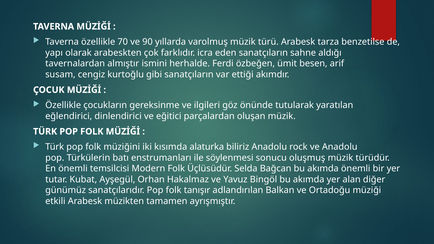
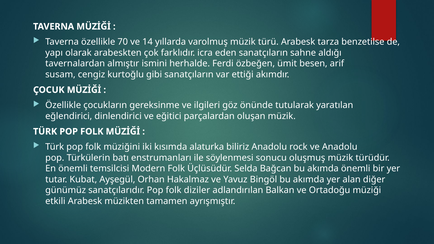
90: 90 -> 14
tanışır: tanışır -> diziler
